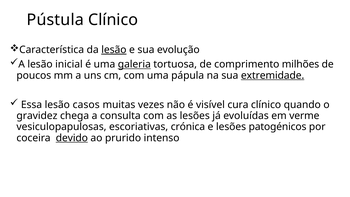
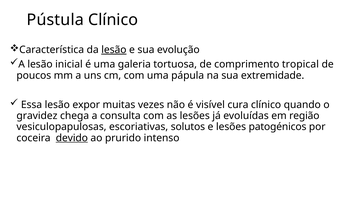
galeria underline: present -> none
milhões: milhões -> tropical
extremidade underline: present -> none
casos: casos -> expor
verme: verme -> região
crónica: crónica -> solutos
